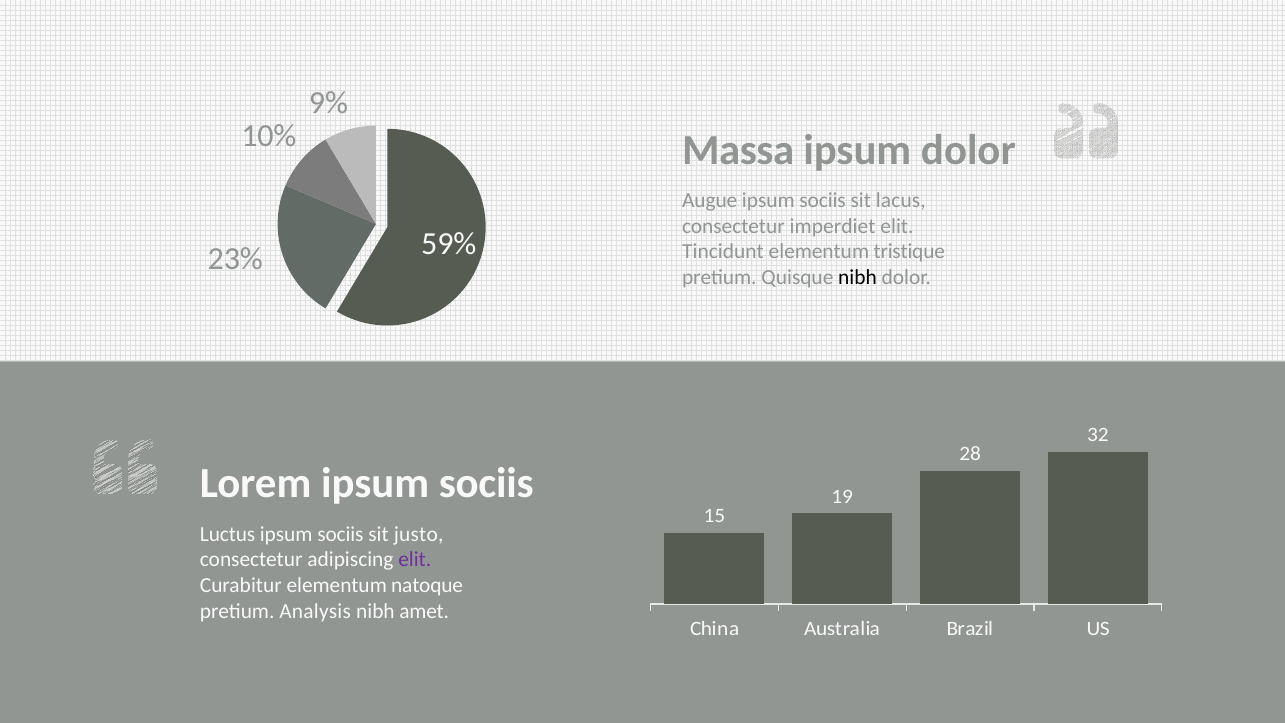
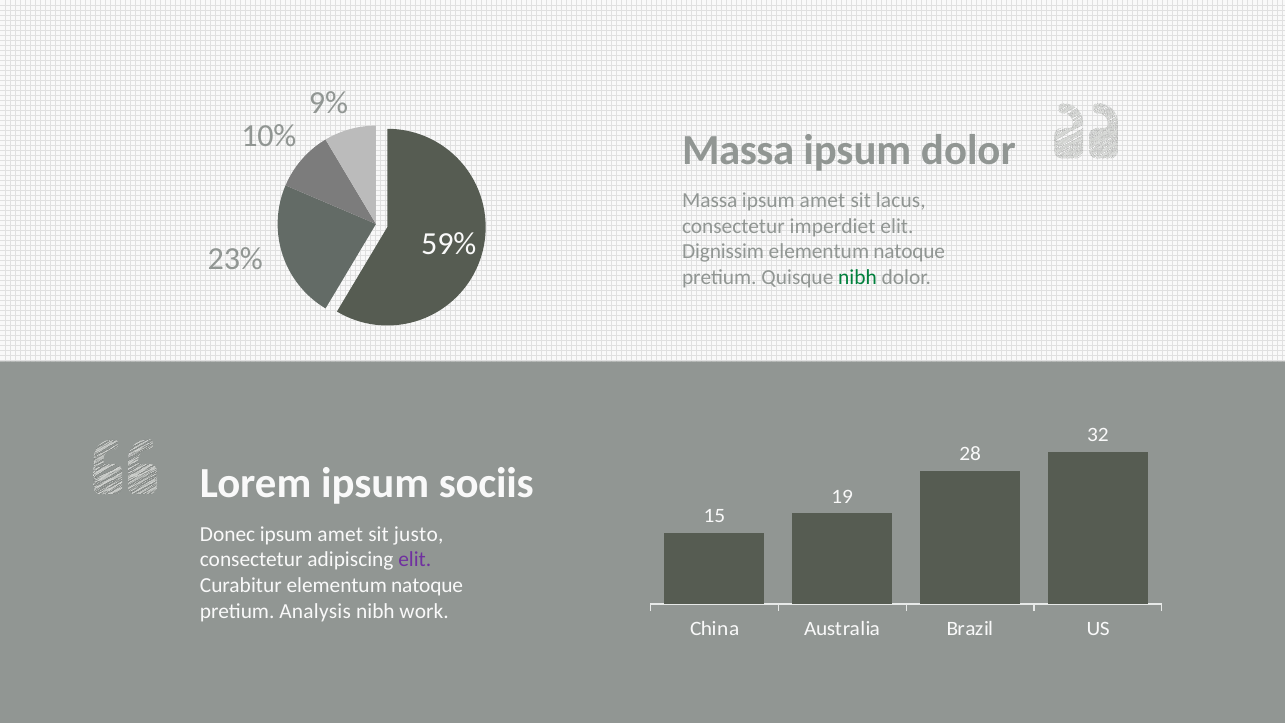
Augue at (710, 200): Augue -> Massa
sociis at (823, 200): sociis -> amet
Tincidunt: Tincidunt -> Dignissim
tristique at (909, 252): tristique -> natoque
nibh at (857, 278) colour: black -> green
Luctus: Luctus -> Donec
sociis at (340, 534): sociis -> amet
amet: amet -> work
